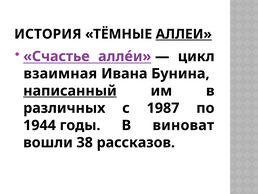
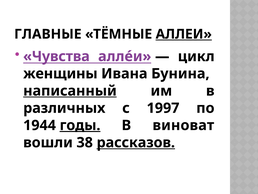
ИСТОРИЯ: ИСТОРИЯ -> ГЛАВНЫЕ
Счастье: Счастье -> Чувства
взаимная: взаимная -> женщины
1987: 1987 -> 1997
годы underline: none -> present
рассказов underline: none -> present
